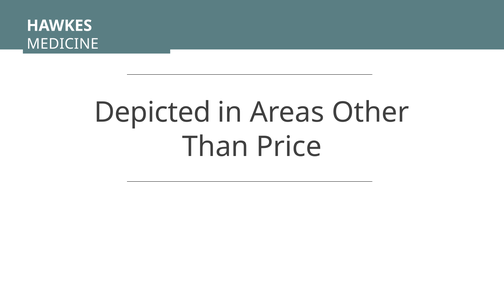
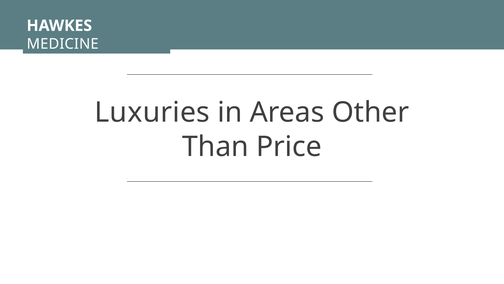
Depicted: Depicted -> Luxuries
